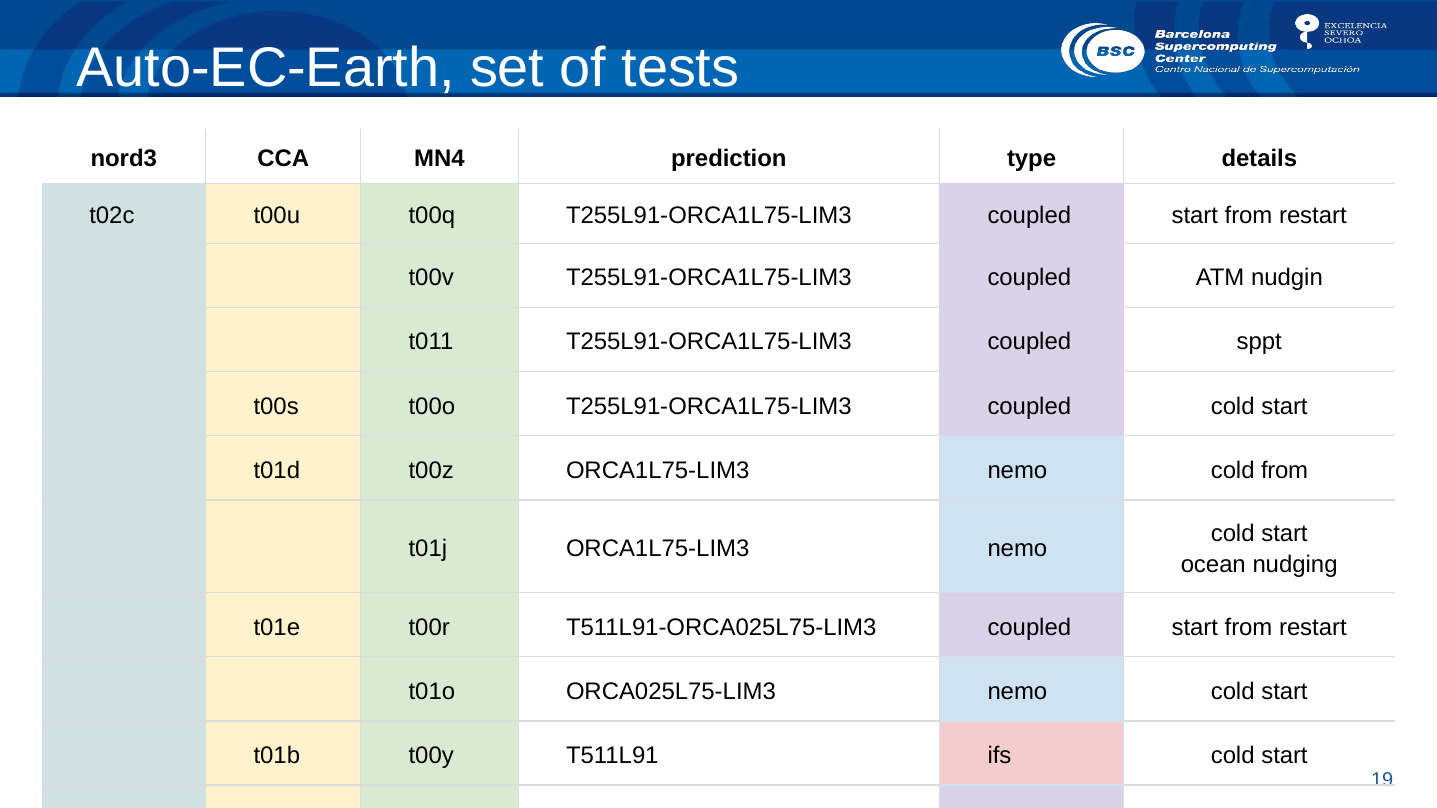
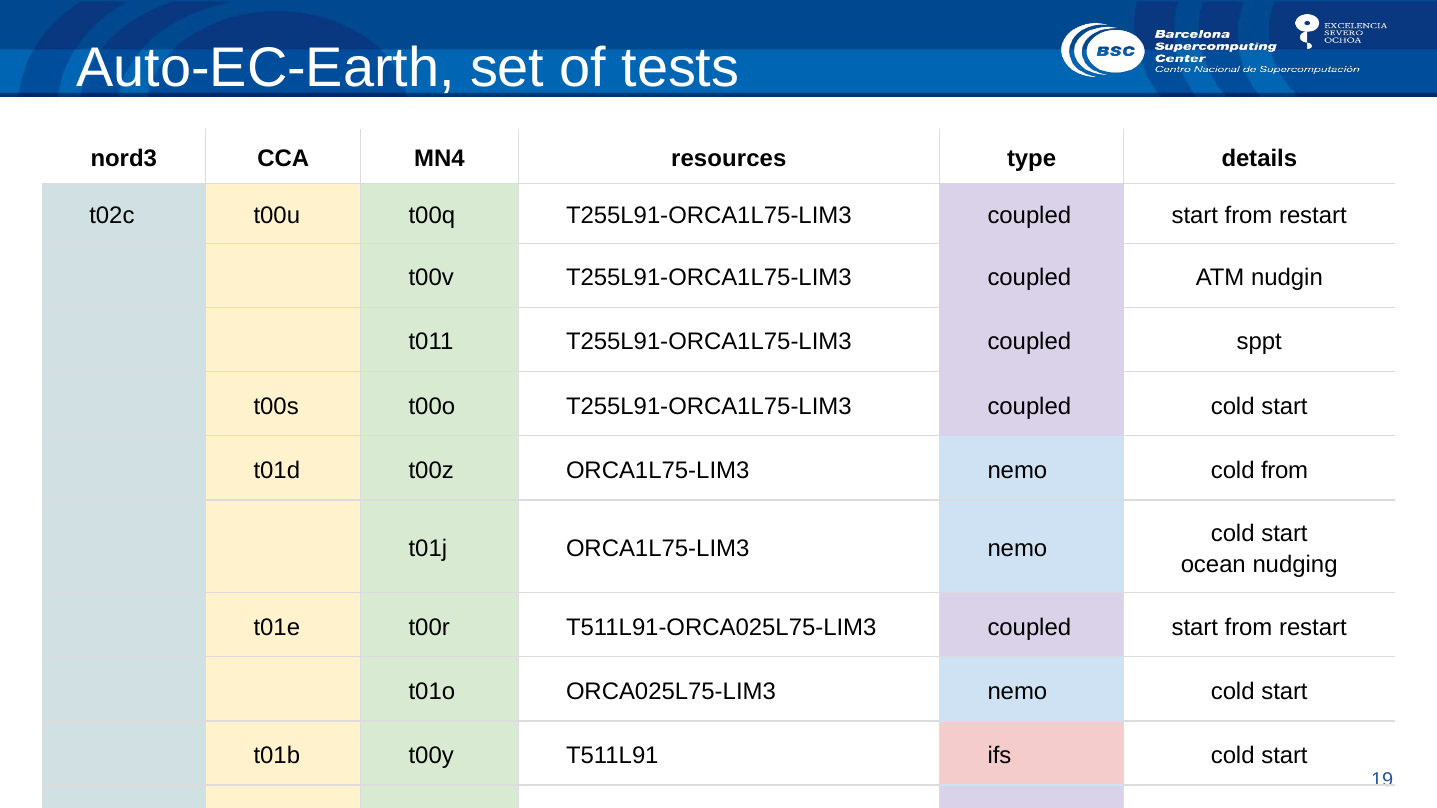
prediction: prediction -> resources
